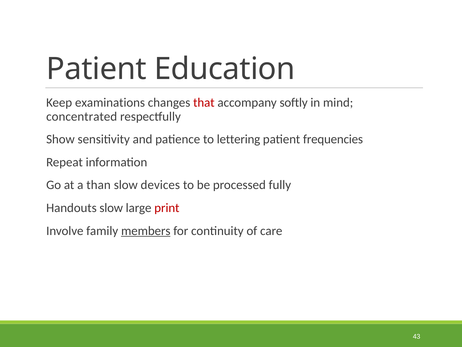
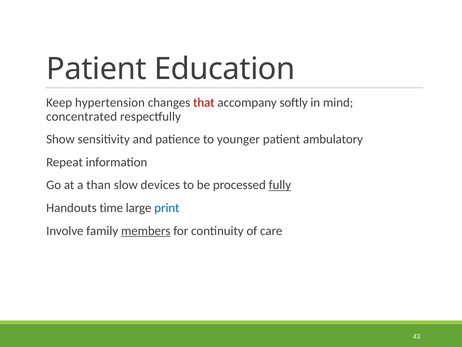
examinations: examinations -> hypertension
lettering: lettering -> younger
frequencies: frequencies -> ambulatory
fully underline: none -> present
Handouts slow: slow -> time
print colour: red -> blue
